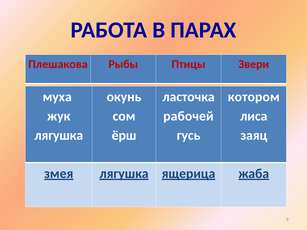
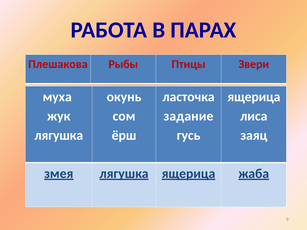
котором at (254, 97): котором -> ящерица
рабочей: рабочей -> задание
